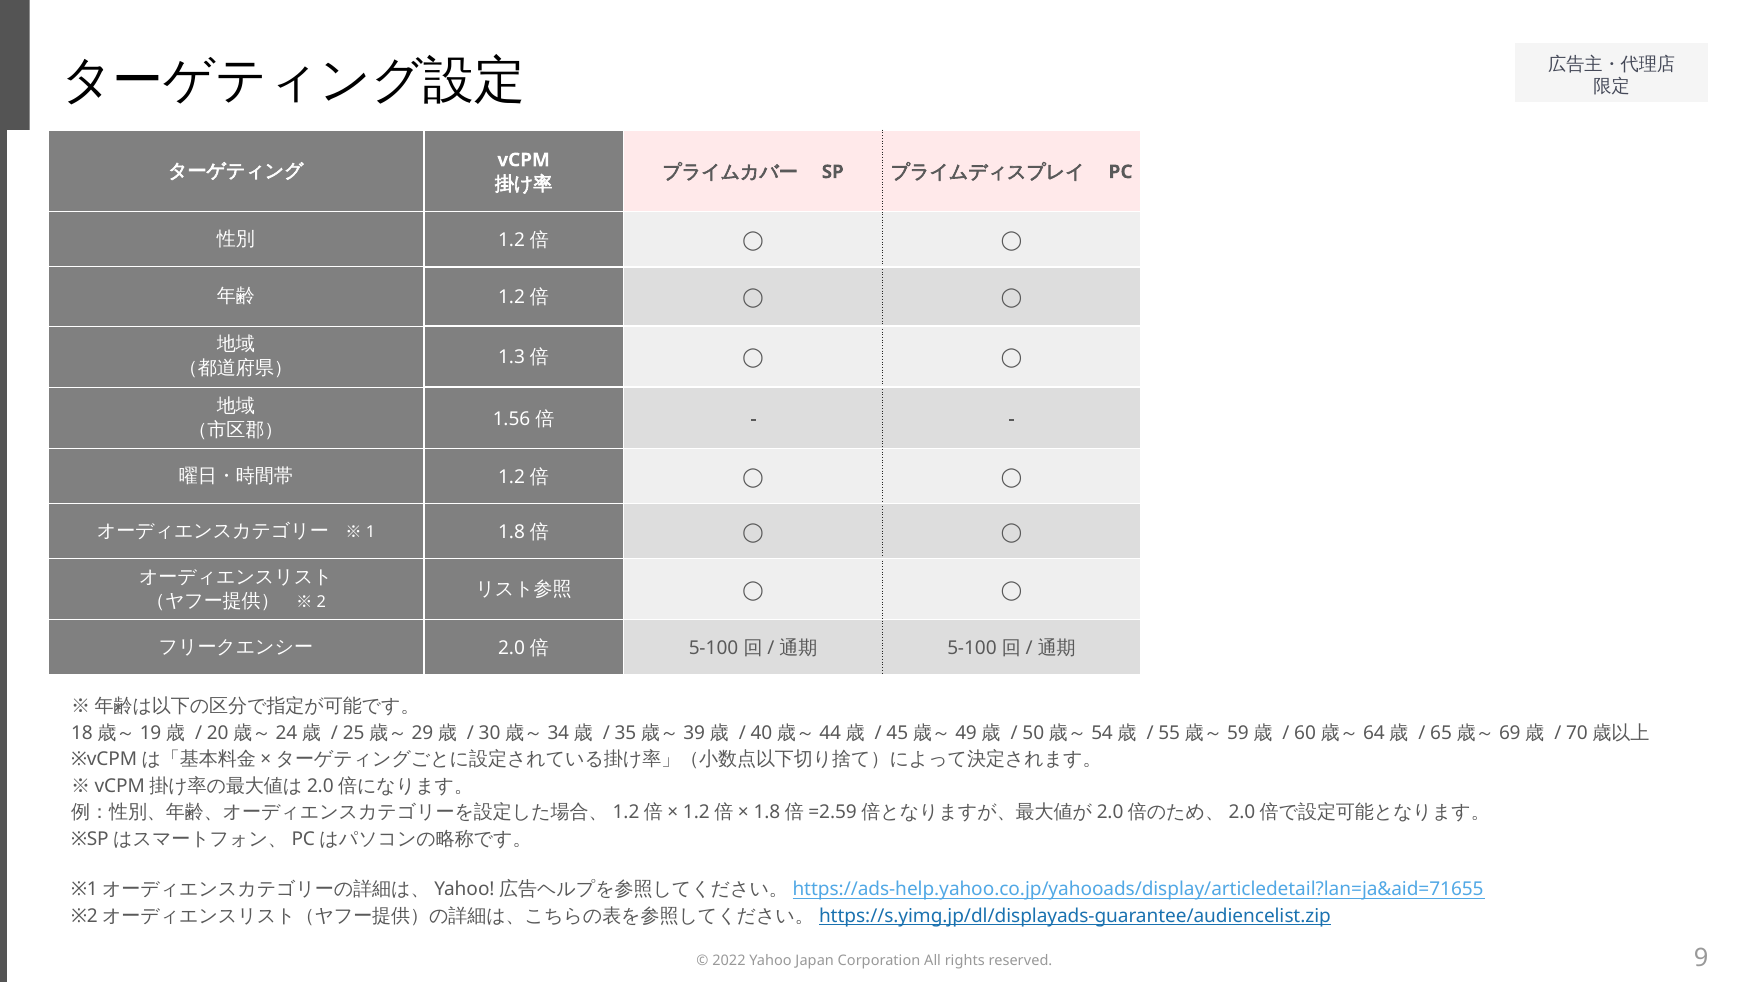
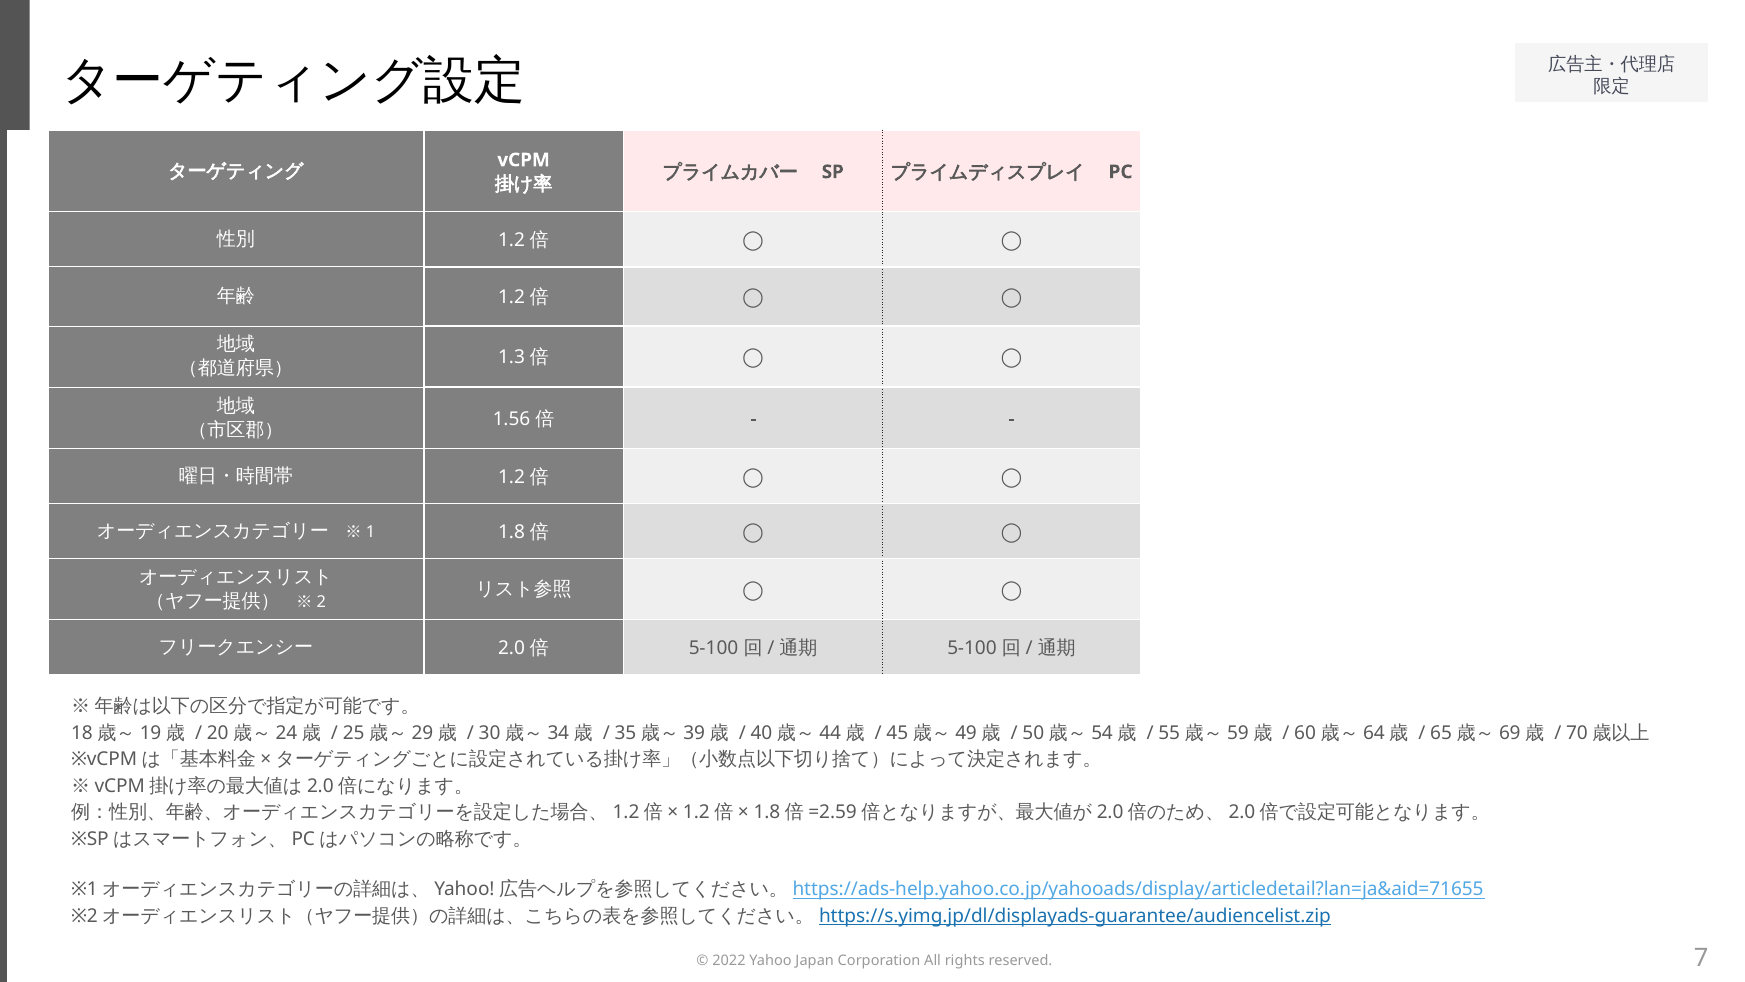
9: 9 -> 7
